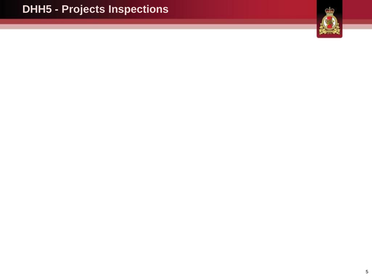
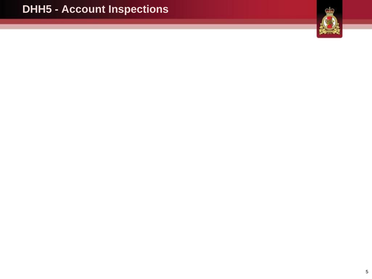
Projects: Projects -> Account
